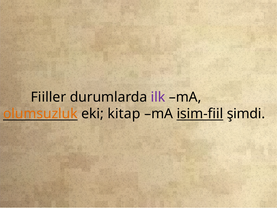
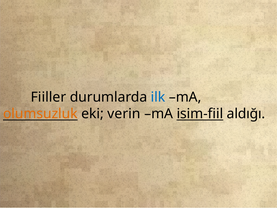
ilk colour: purple -> blue
kitap: kitap -> verin
şimdi: şimdi -> aldığı
